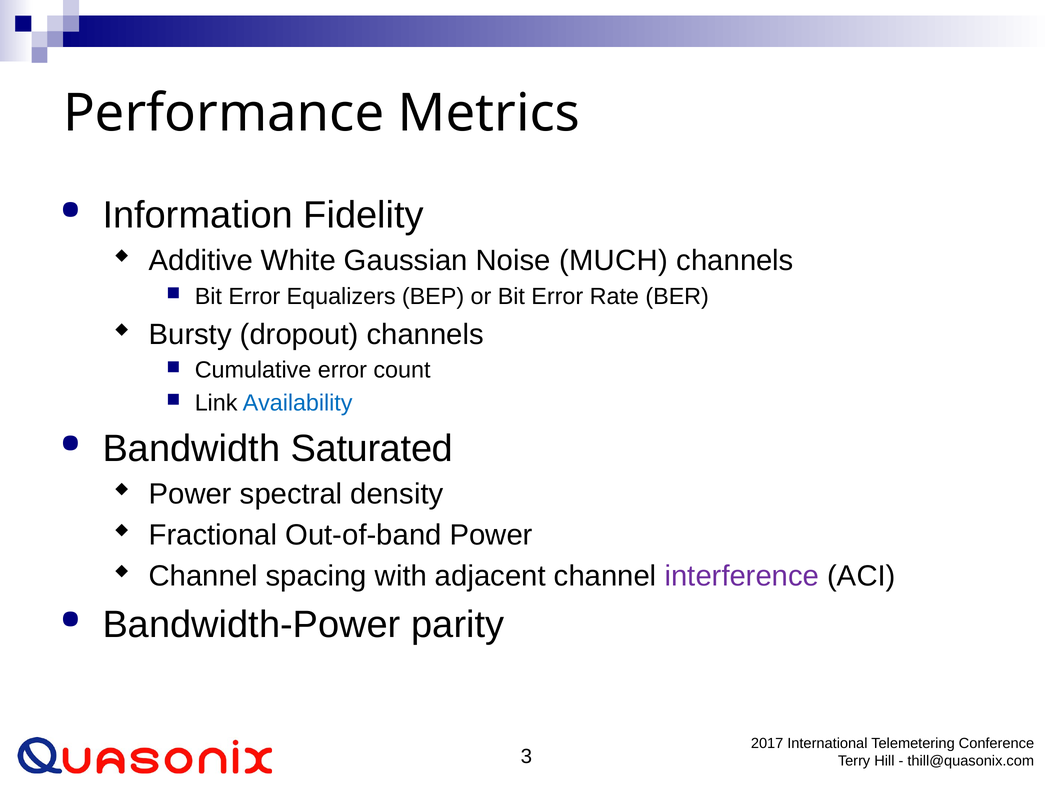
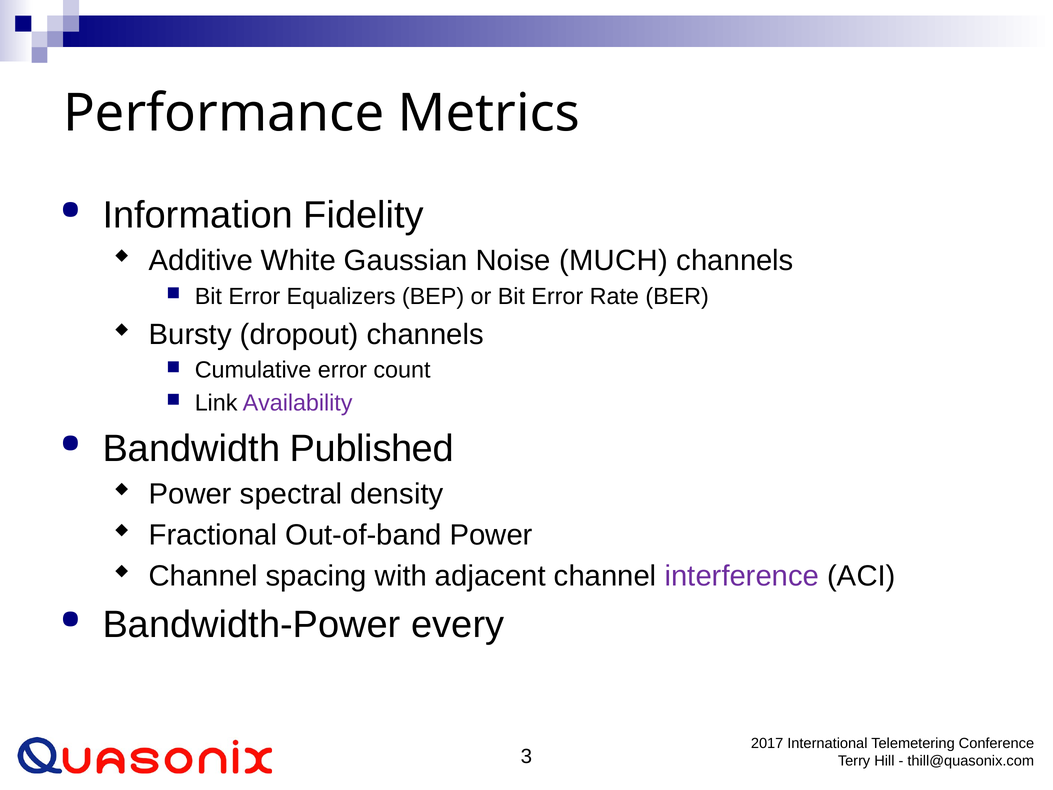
Availability colour: blue -> purple
Saturated: Saturated -> Published
parity: parity -> every
